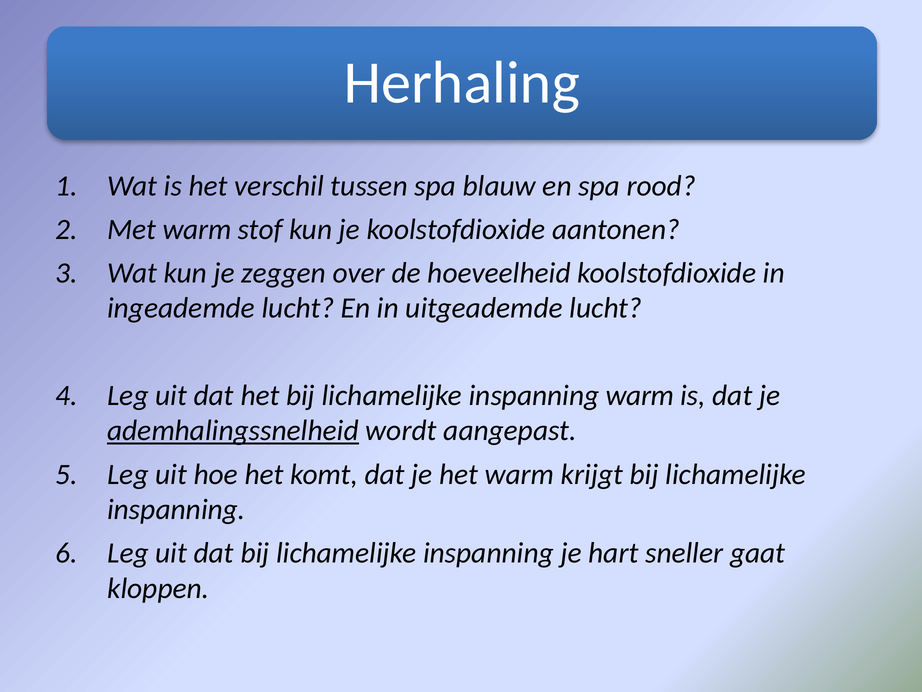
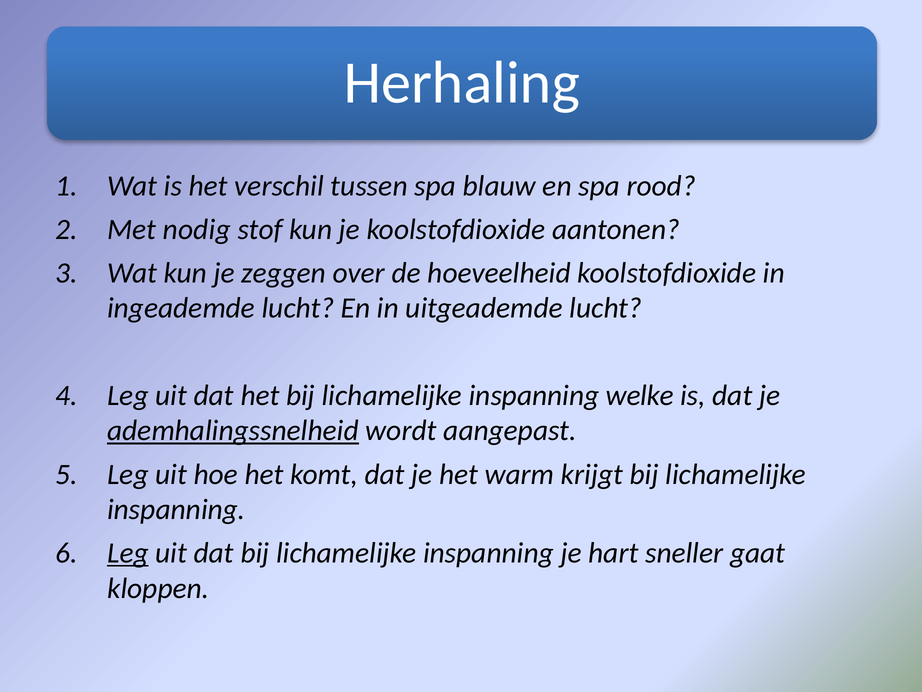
Met warm: warm -> nodig
inspanning warm: warm -> welke
Leg at (128, 553) underline: none -> present
